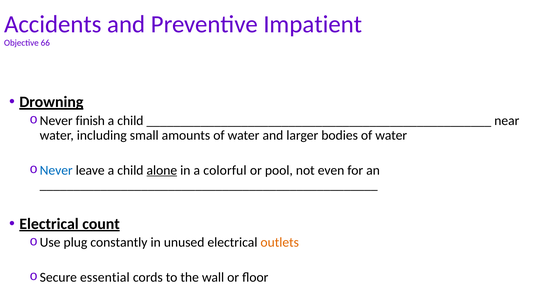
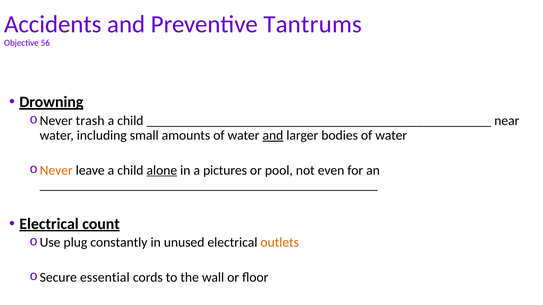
Impatient: Impatient -> Tantrums
66: 66 -> 56
finish: finish -> trash
and at (273, 136) underline: none -> present
Never at (56, 170) colour: blue -> orange
colorful: colorful -> pictures
